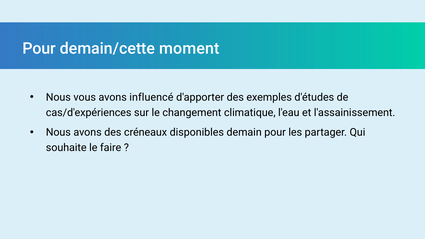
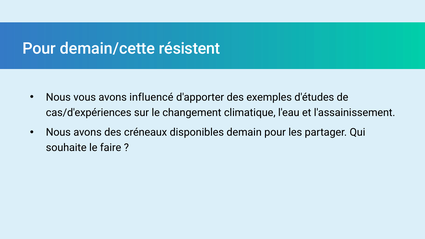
moment: moment -> résistent
